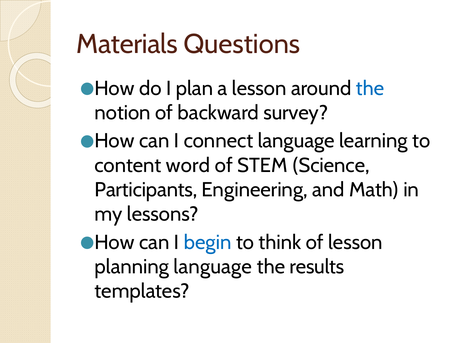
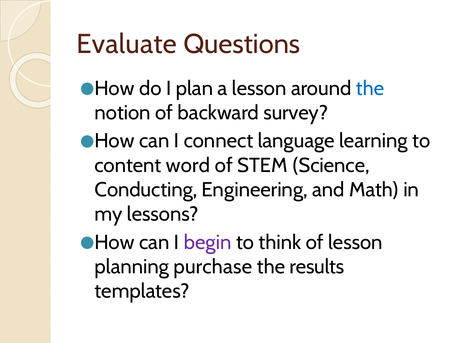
Materials: Materials -> Evaluate
Participants: Participants -> Conducting
begin colour: blue -> purple
planning language: language -> purchase
